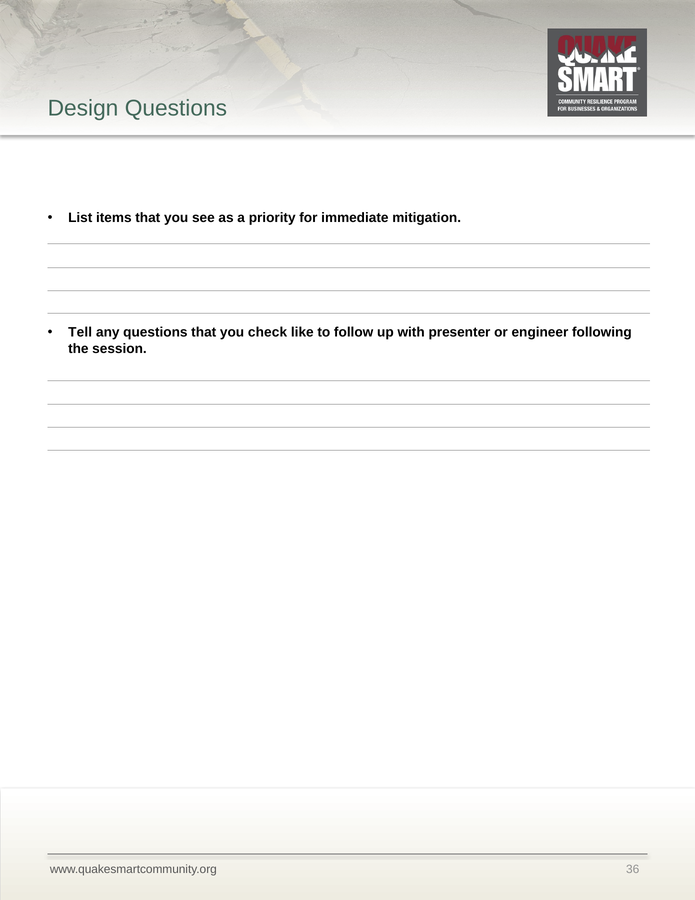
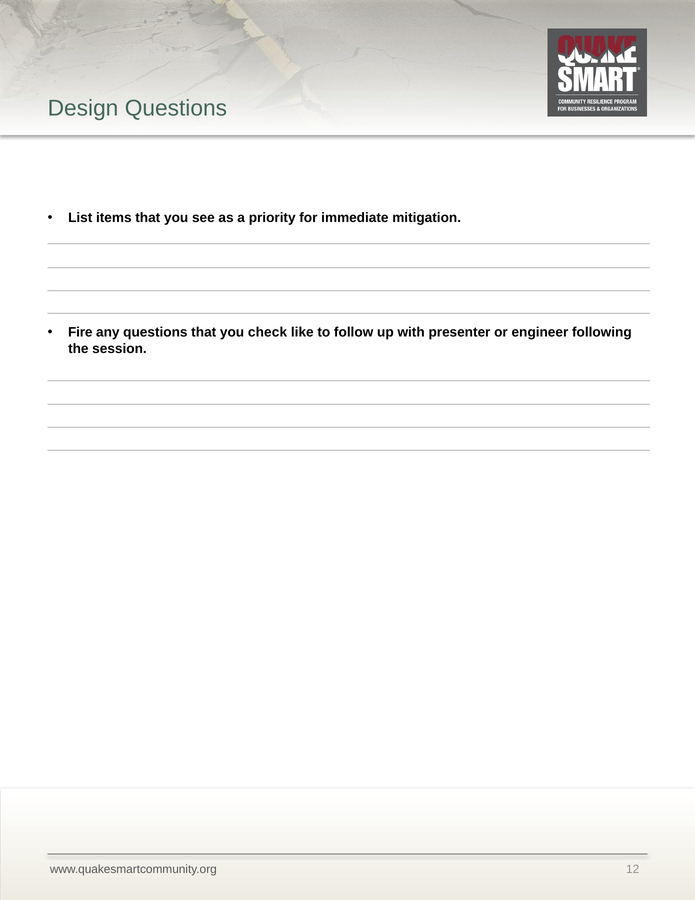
Tell: Tell -> Fire
36: 36 -> 12
